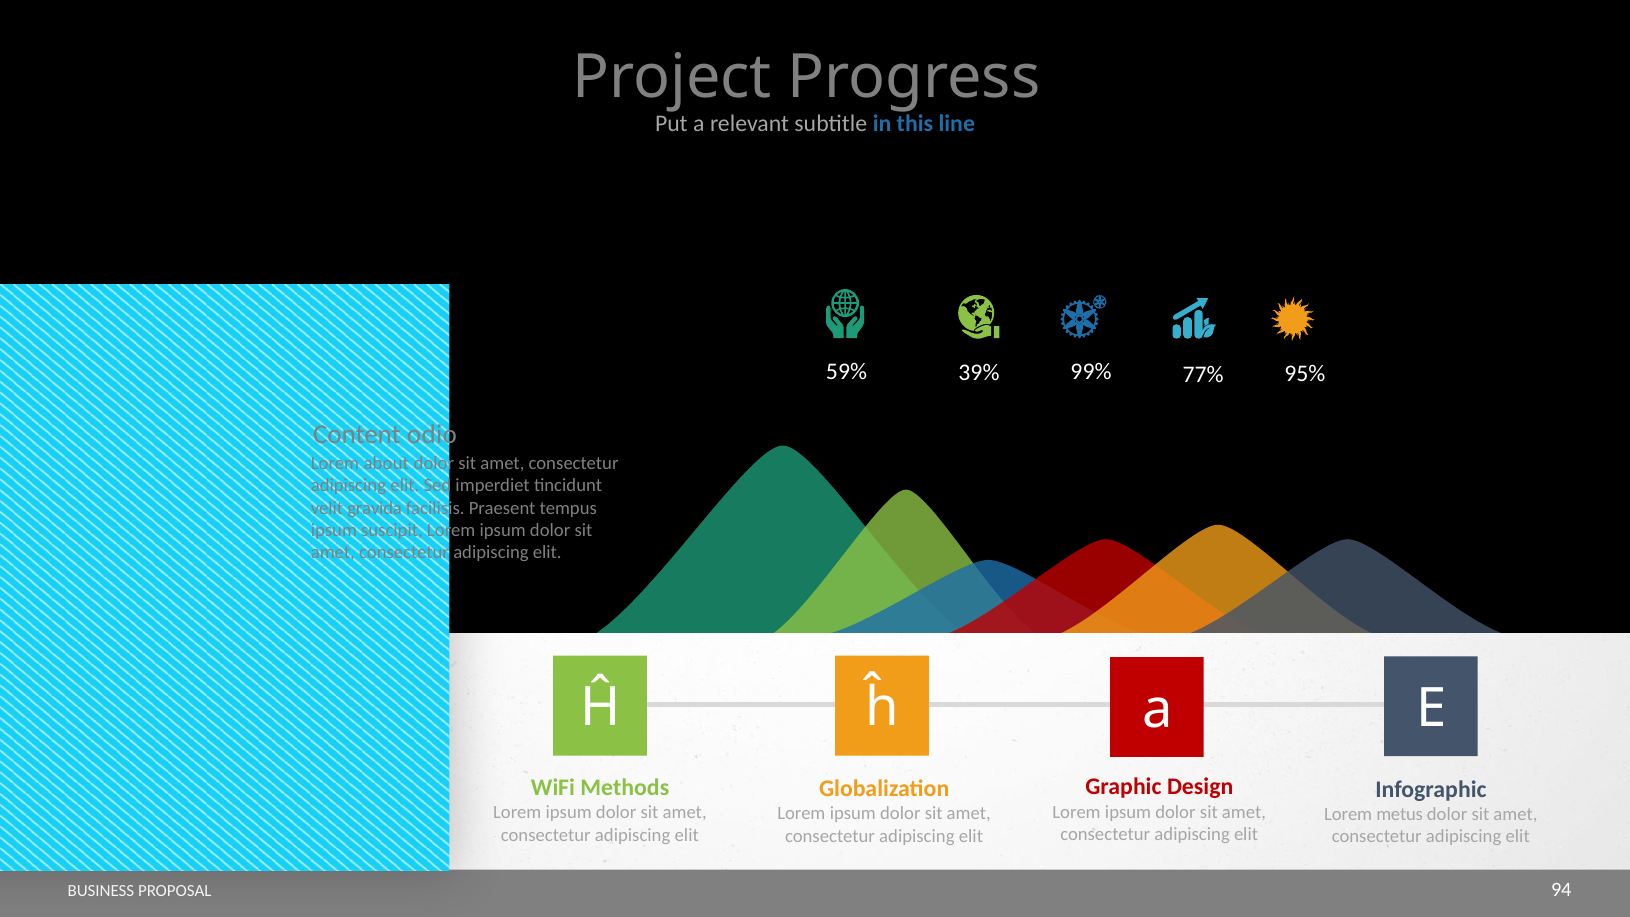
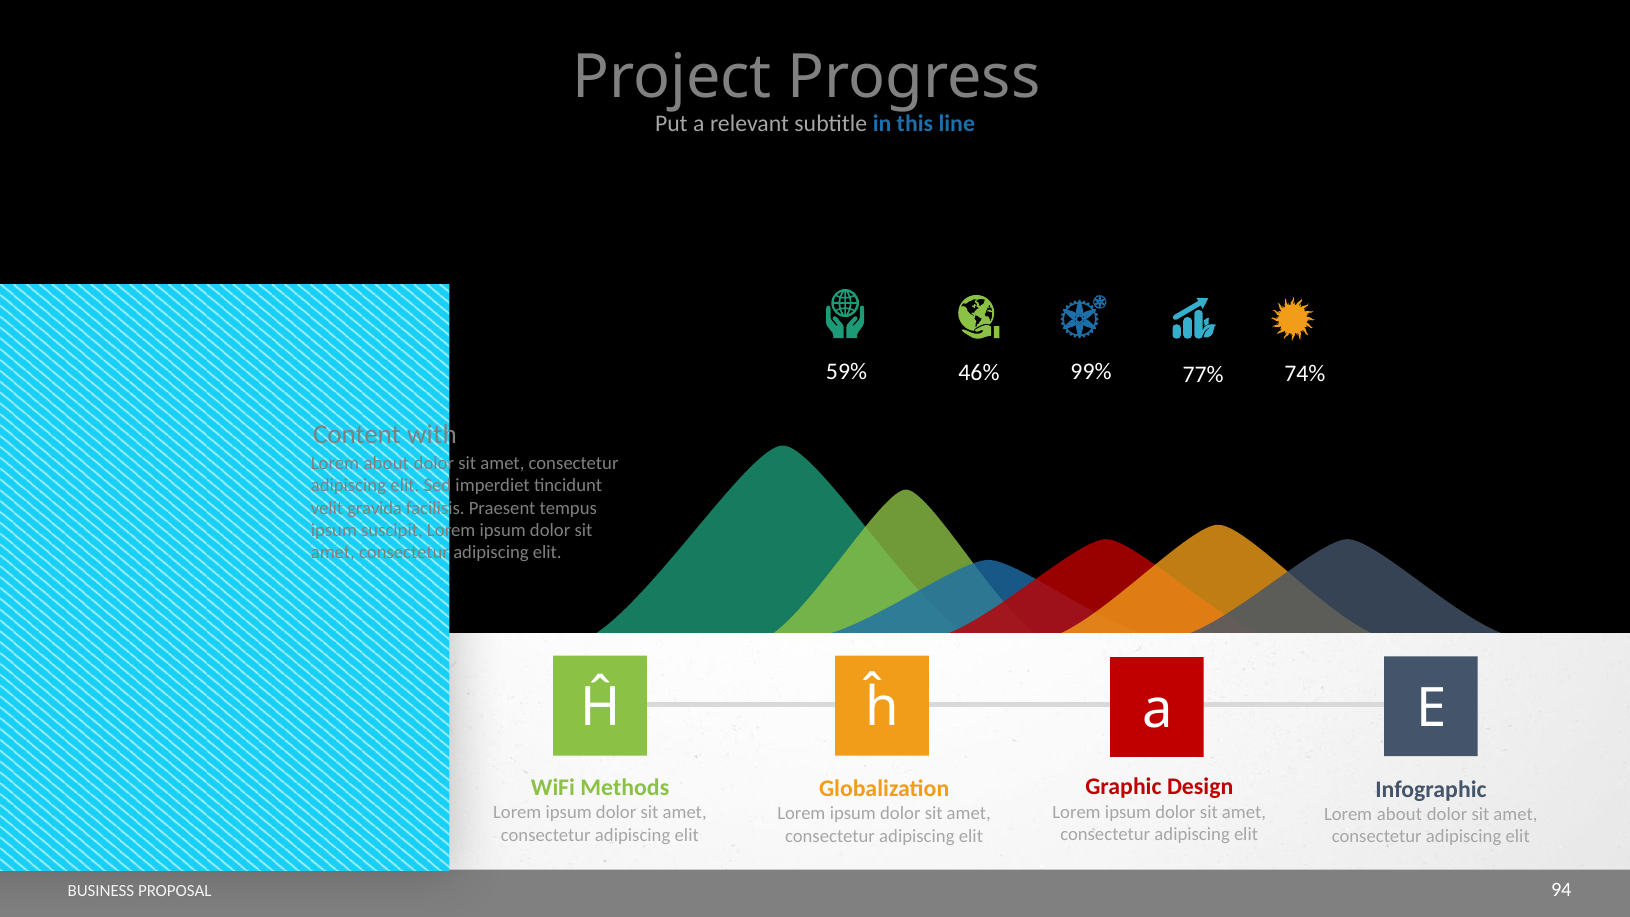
39%: 39% -> 46%
95%: 95% -> 74%
odio: odio -> with
metus at (1400, 814): metus -> about
